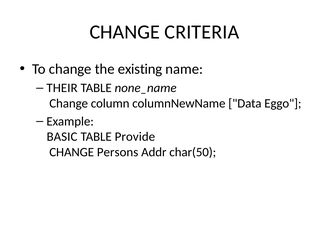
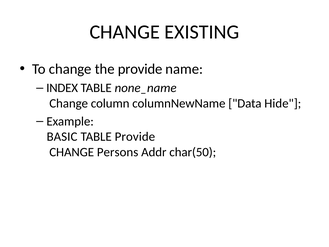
CRITERIA: CRITERIA -> EXISTING
the existing: existing -> provide
THEIR: THEIR -> INDEX
Eggo: Eggo -> Hide
